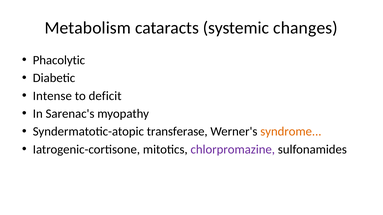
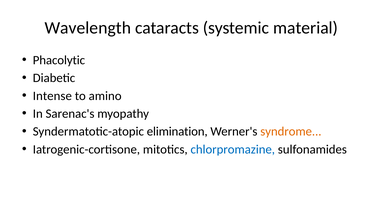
Metabolism: Metabolism -> Wavelength
changes: changes -> material
deficit: deficit -> amino
transferase: transferase -> elimination
chlorpromazine colour: purple -> blue
